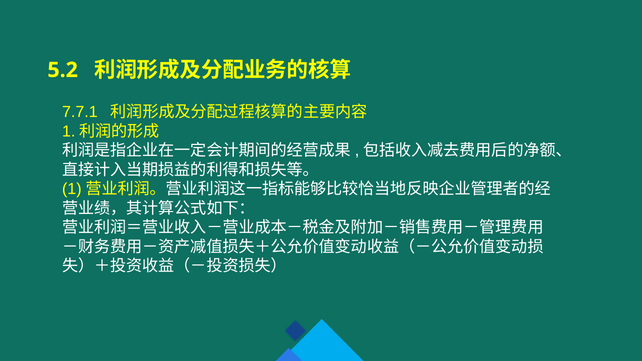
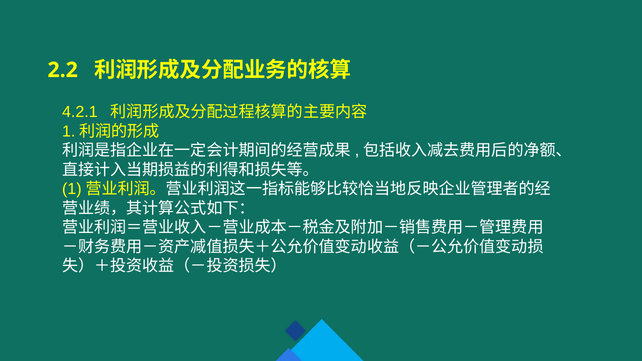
5.2: 5.2 -> 2.2
7.7.1: 7.7.1 -> 4.2.1
